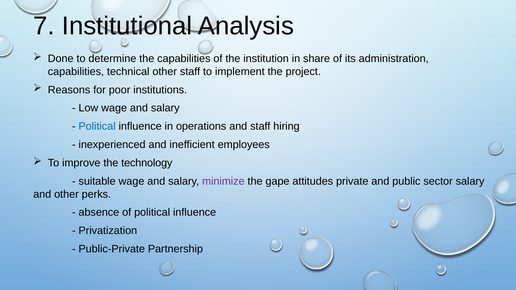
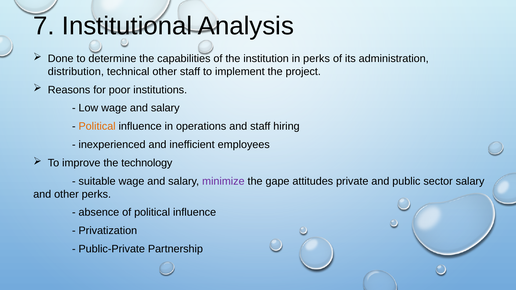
in share: share -> perks
capabilities at (76, 72): capabilities -> distribution
Political at (97, 126) colour: blue -> orange
